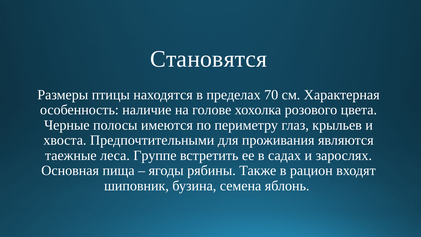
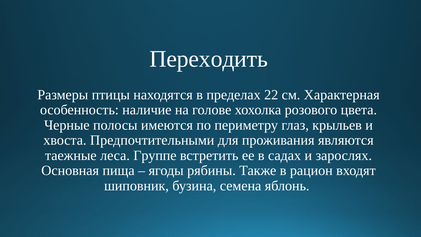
Становятся: Становятся -> Переходить
70: 70 -> 22
